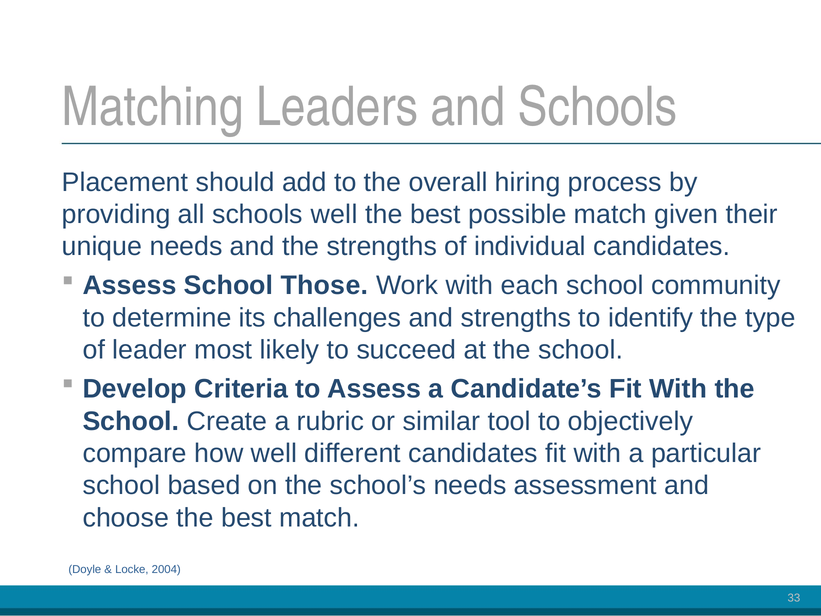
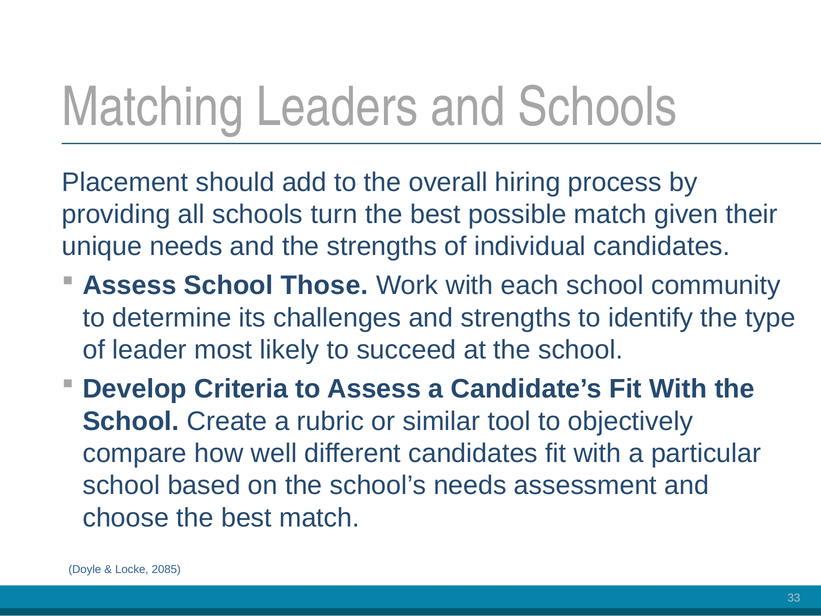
schools well: well -> turn
2004: 2004 -> 2085
